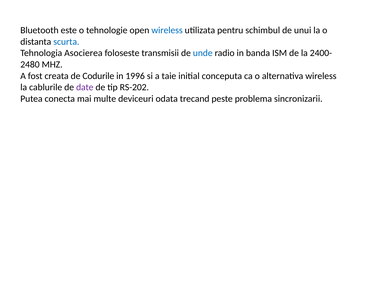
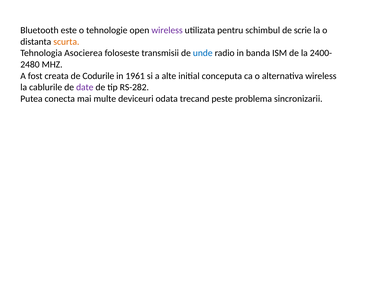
wireless at (167, 30) colour: blue -> purple
unui: unui -> scrie
scurta colour: blue -> orange
1996: 1996 -> 1961
taie: taie -> alte
RS-202: RS-202 -> RS-282
